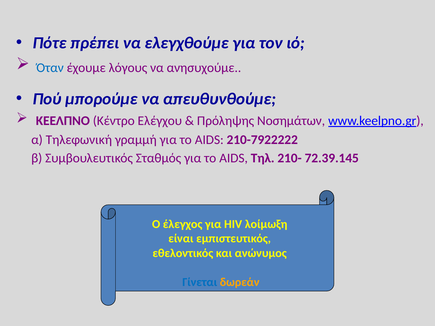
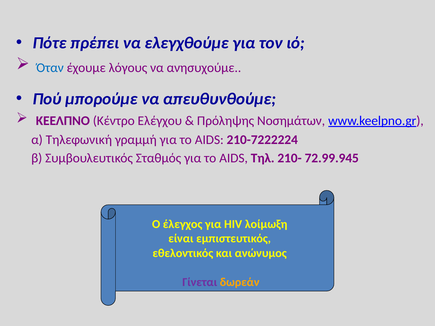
210-7922222: 210-7922222 -> 210-7222224
72.39.145: 72.39.145 -> 72.99.945
Γίνεται colour: blue -> purple
